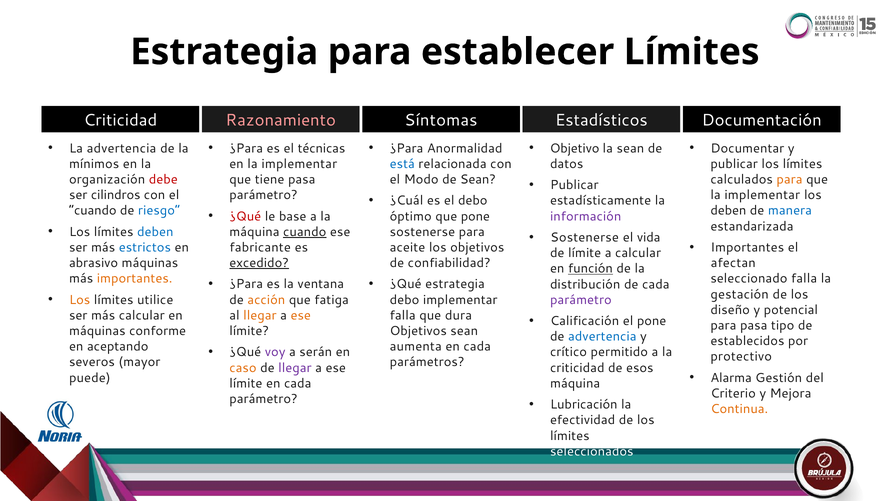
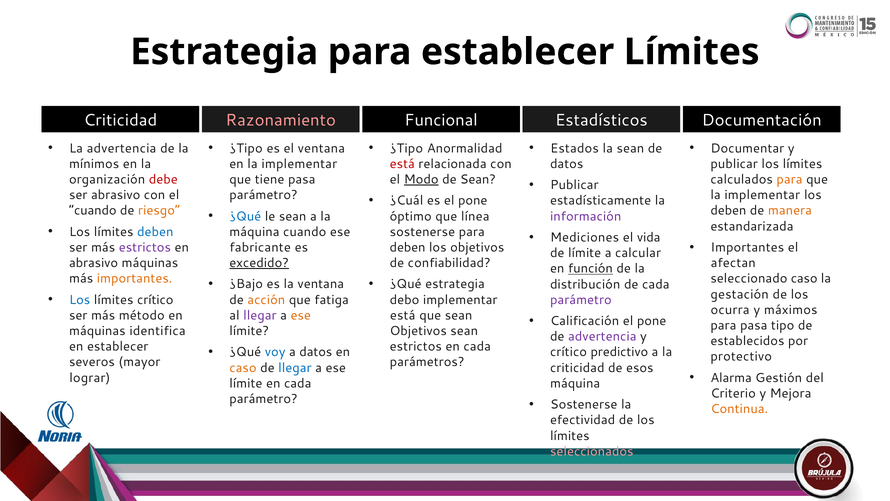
Síntomas: Síntomas -> Funcional
¿Para at (246, 148): ¿Para -> ¿Tipo
el técnicas: técnicas -> ventana
¿Para at (407, 148): ¿Para -> ¿Tipo
Objetivo: Objetivo -> Estados
está at (402, 164) colour: blue -> red
Modo underline: none -> present
ser cilindros: cilindros -> abrasivo
es el debo: debo -> pone
riesgo colour: blue -> orange
manera colour: blue -> orange
¿Qué at (245, 216) colour: red -> blue
le base: base -> sean
que pone: pone -> línea
cuando at (305, 232) underline: present -> none
Sostenerse at (585, 237): Sostenerse -> Mediciones
estrictos at (145, 247) colour: blue -> purple
aceite at (407, 247): aceite -> deben
seleccionado falla: falla -> caso
¿Para at (246, 284): ¿Para -> ¿Bajo
Los at (80, 300) colour: orange -> blue
límites utilice: utilice -> crítico
diseño: diseño -> ocurra
potencial: potencial -> máximos
llegar at (260, 315) colour: orange -> purple
falla at (403, 315): falla -> está
que dura: dura -> sean
más calcular: calcular -> método
conforme: conforme -> identifica
advertencia at (602, 336) colour: blue -> purple
en aceptando: aceptando -> establecer
aumenta at (416, 346): aumenta -> estrictos
voy colour: purple -> blue
a serán: serán -> datos
permitido: permitido -> predictivo
llegar at (295, 367) colour: purple -> blue
puede: puede -> lograr
Lubricación at (584, 404): Lubricación -> Sostenerse
seleccionados colour: white -> pink
